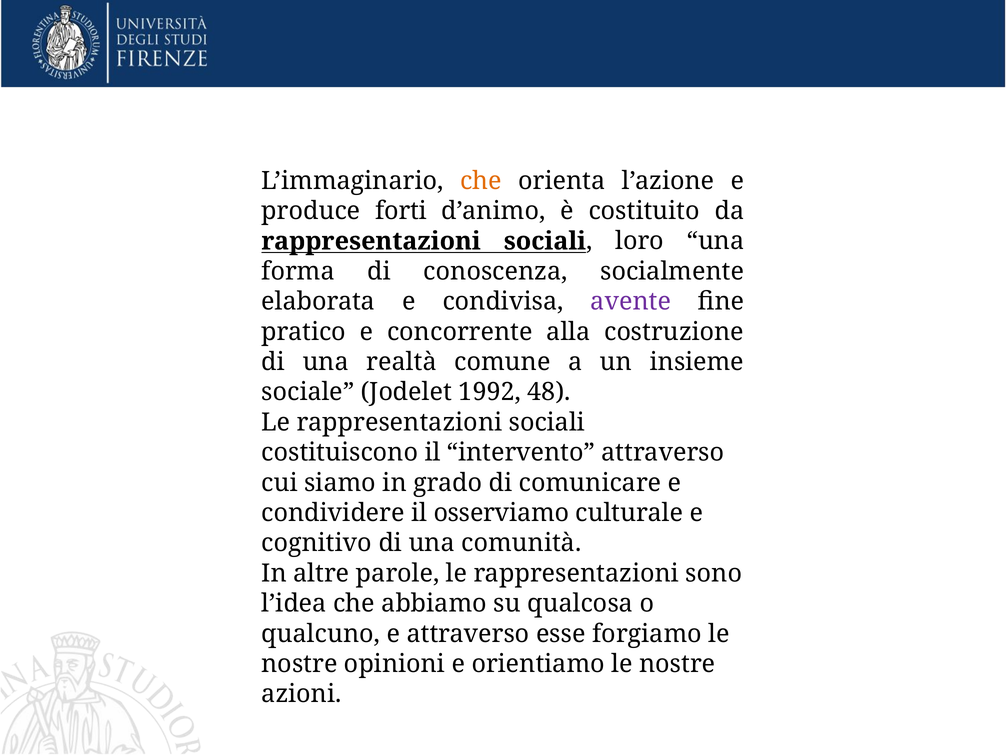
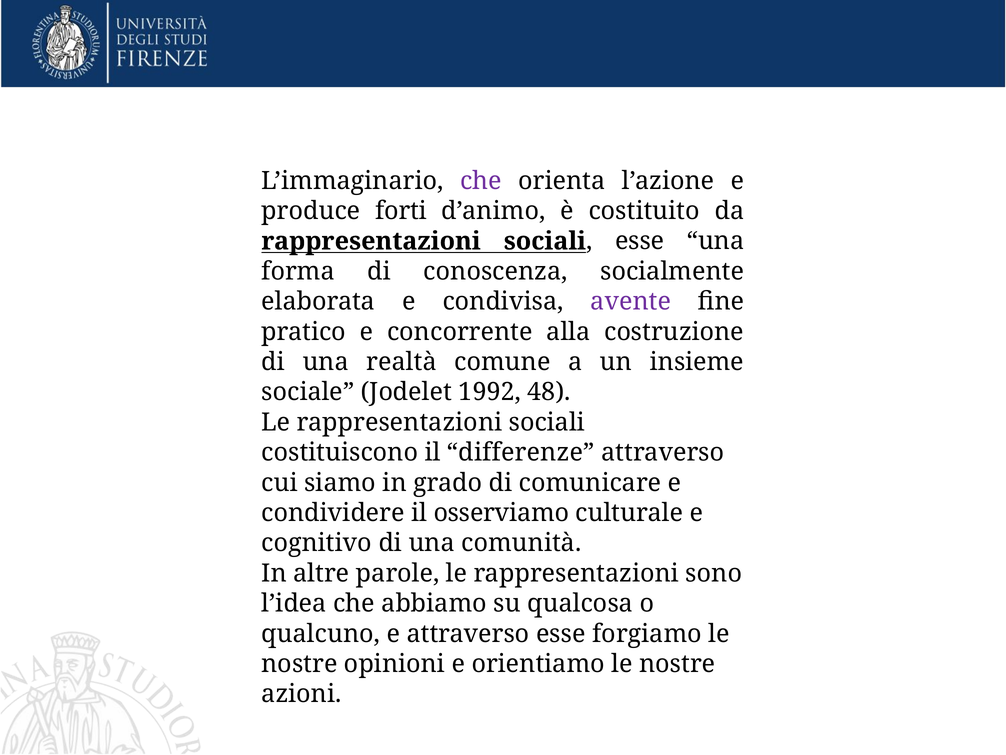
che at (481, 181) colour: orange -> purple
sociali loro: loro -> esse
intervento: intervento -> differenze
